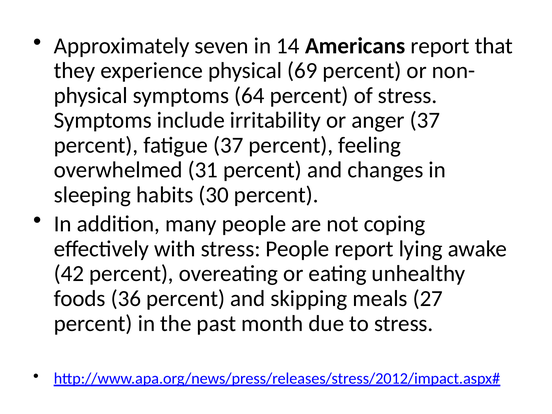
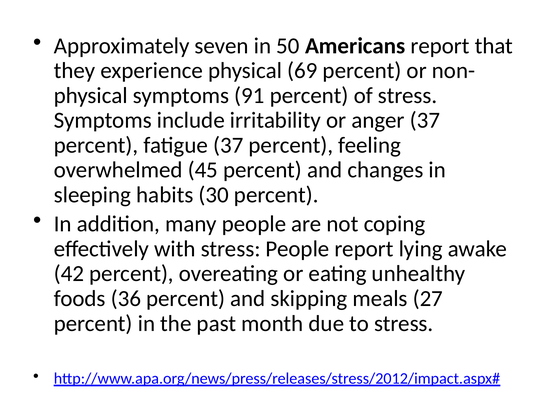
14: 14 -> 50
64: 64 -> 91
31: 31 -> 45
